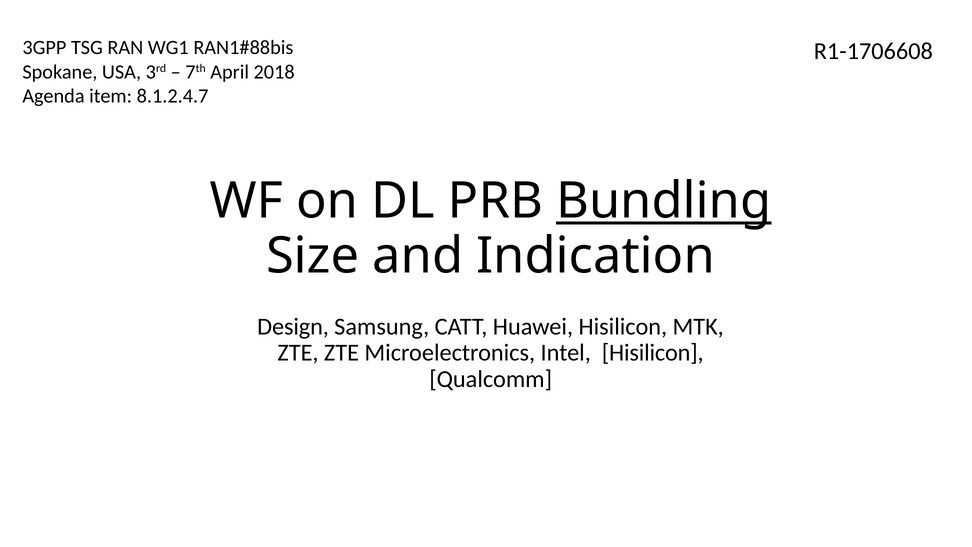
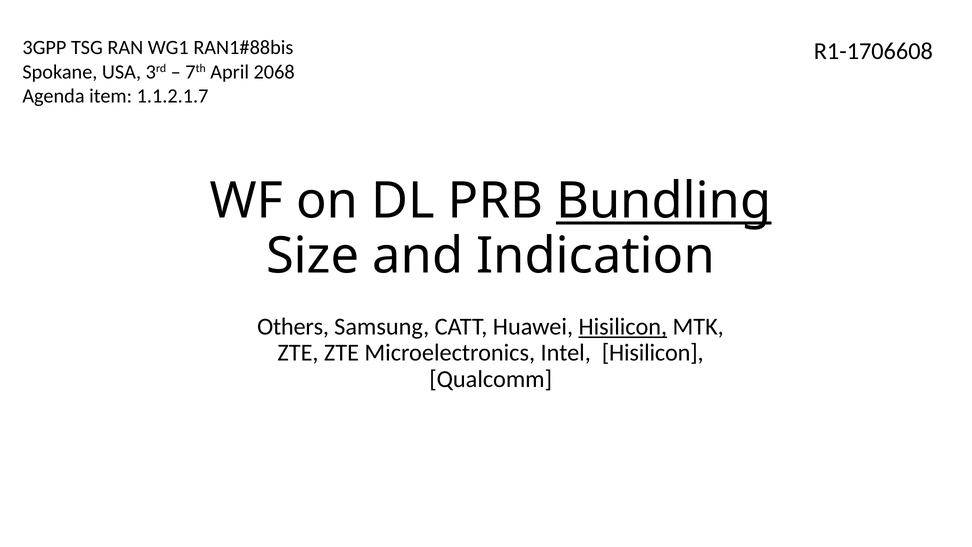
2018: 2018 -> 2068
8.1.2.4.7: 8.1.2.4.7 -> 1.1.2.1.7
Design: Design -> Others
Hisilicon at (623, 326) underline: none -> present
